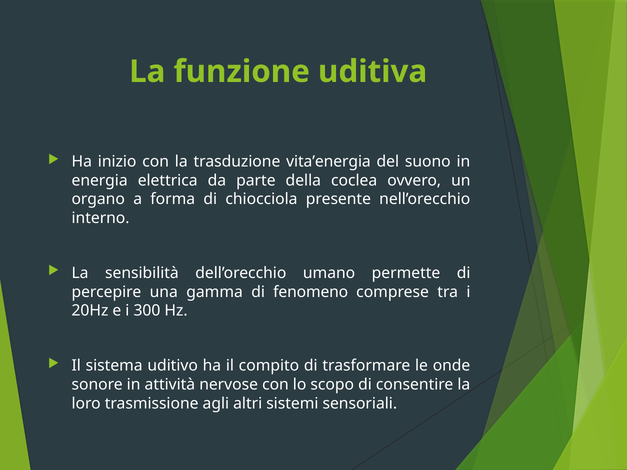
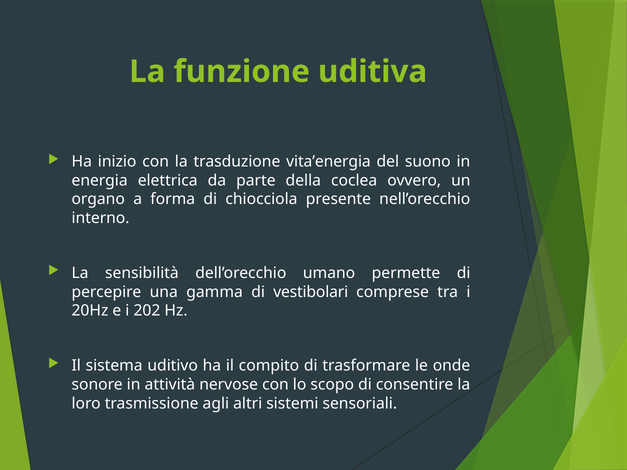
fenomeno: fenomeno -> vestibolari
300: 300 -> 202
